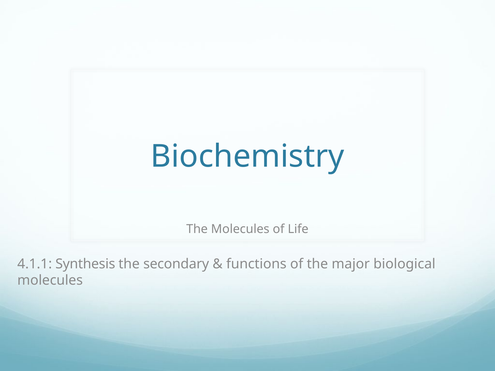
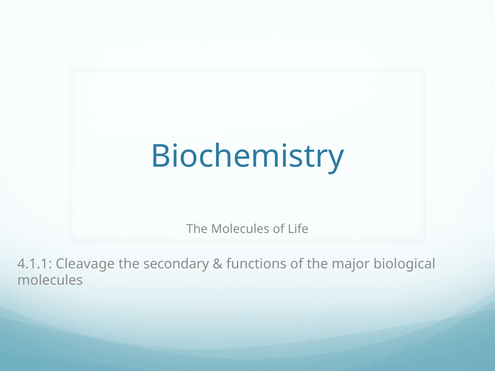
Synthesis: Synthesis -> Cleavage
